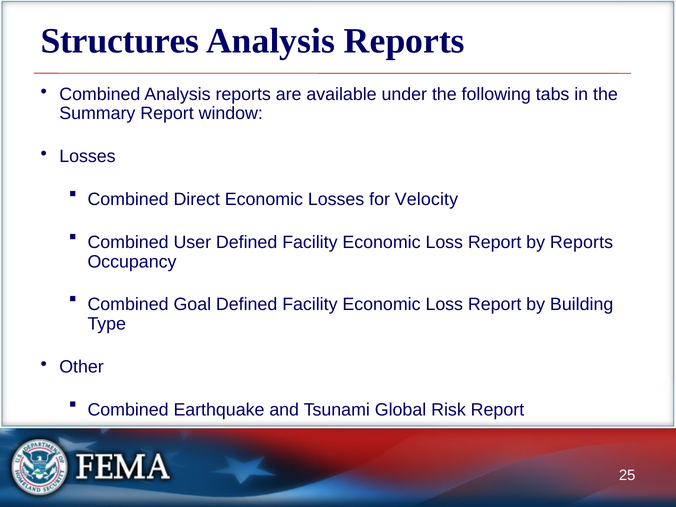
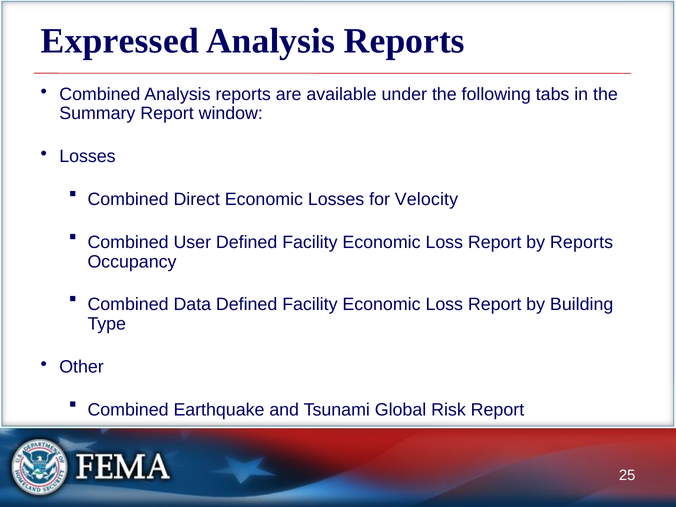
Structures: Structures -> Expressed
Goal: Goal -> Data
